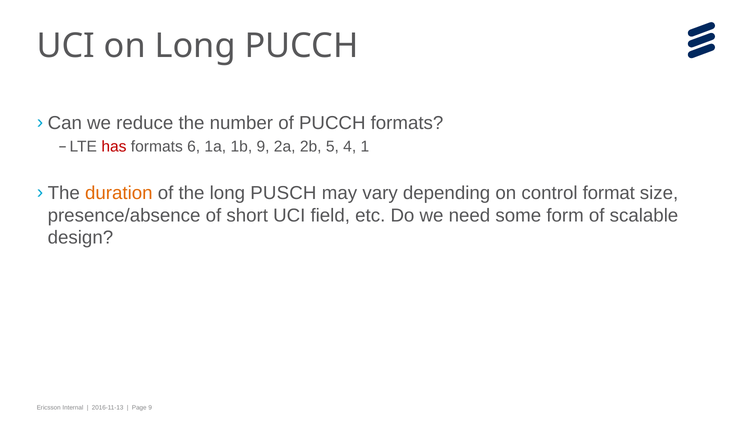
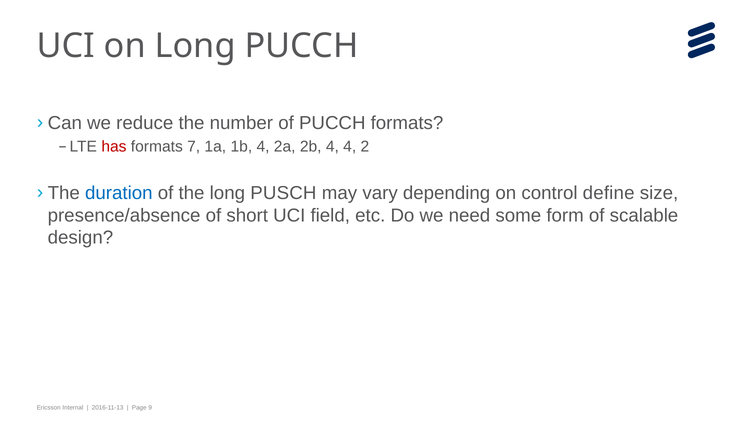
6: 6 -> 7
1b 9: 9 -> 4
2b 5: 5 -> 4
1: 1 -> 2
duration colour: orange -> blue
format: format -> define
